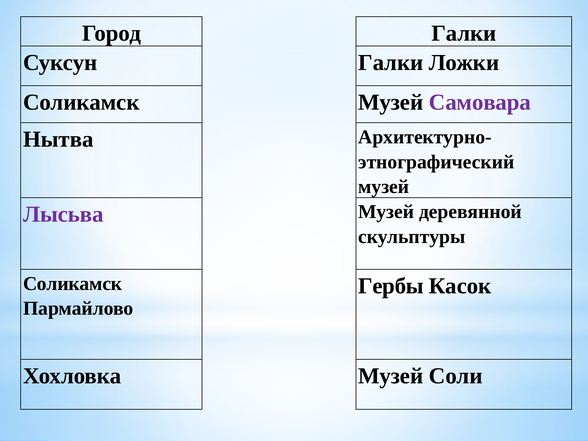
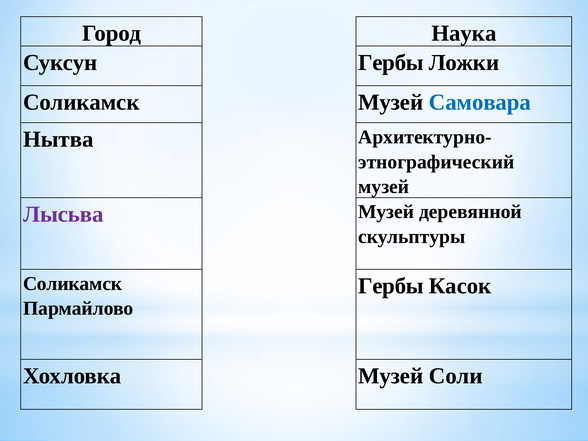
Город Галки: Галки -> Наука
Суксун Галки: Галки -> Гербы
Самовара colour: purple -> blue
